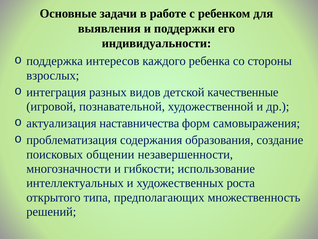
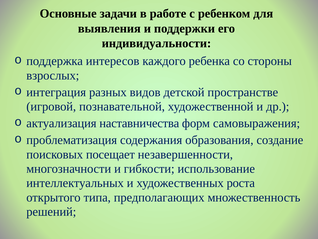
качественные: качественные -> пространстве
общении: общении -> посещает
